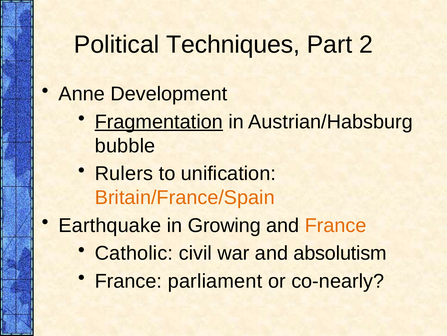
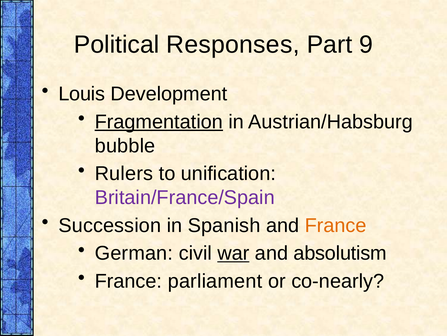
Techniques: Techniques -> Responses
2: 2 -> 9
Anne: Anne -> Louis
Britain/France/Spain colour: orange -> purple
Earthquake: Earthquake -> Succession
Growing: Growing -> Spanish
Catholic: Catholic -> German
war underline: none -> present
